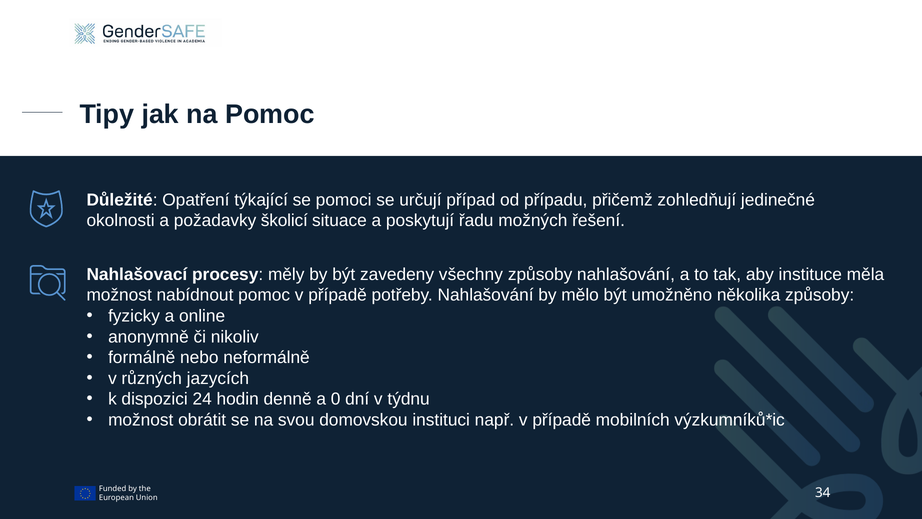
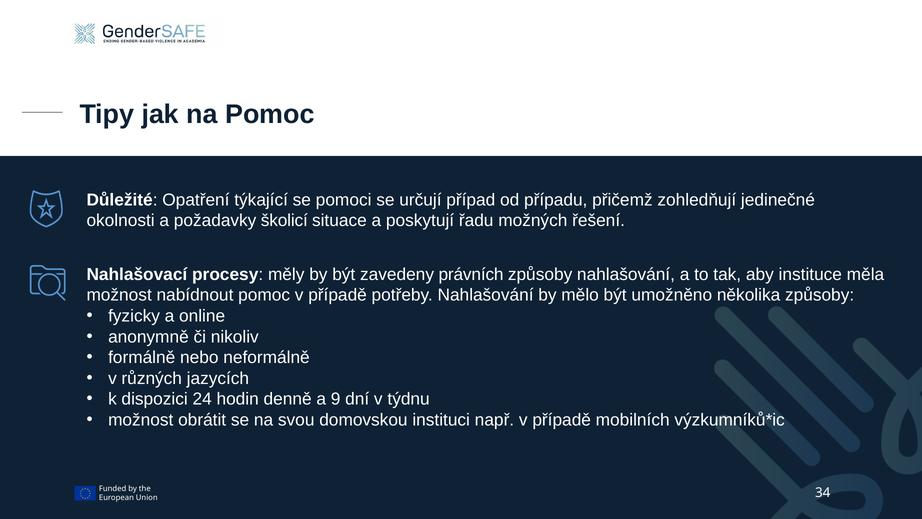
všechny: všechny -> právních
0: 0 -> 9
